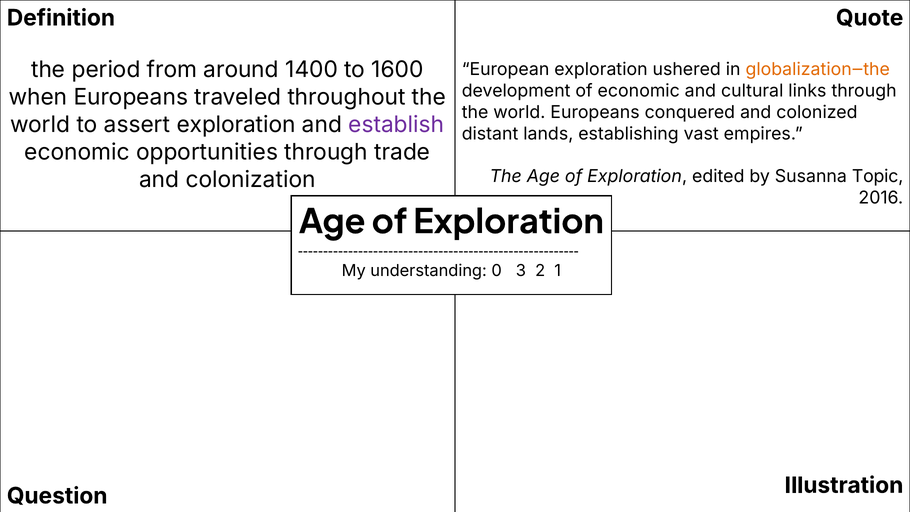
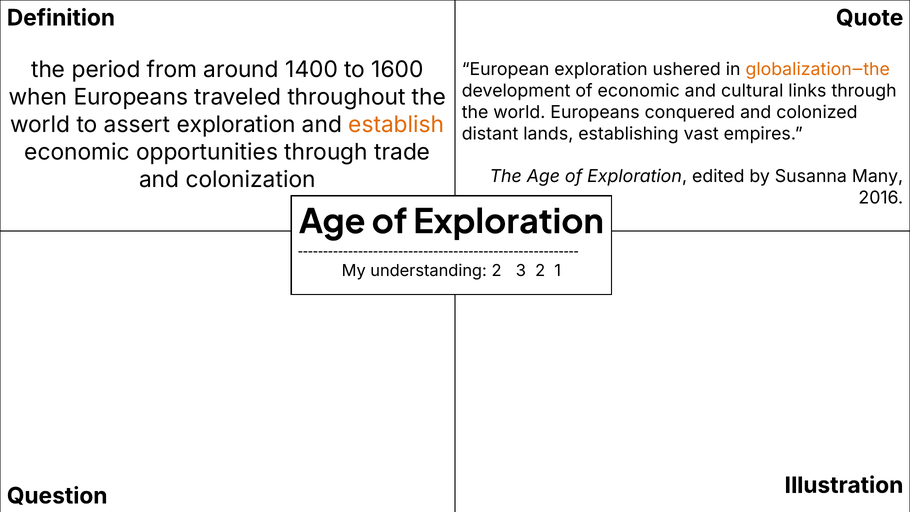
establish colour: purple -> orange
Topic: Topic -> Many
understanding 0: 0 -> 2
